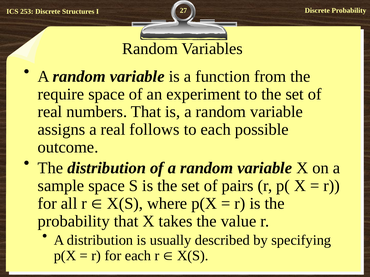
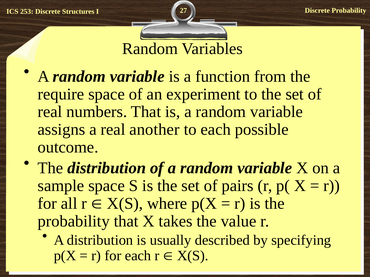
follows: follows -> another
